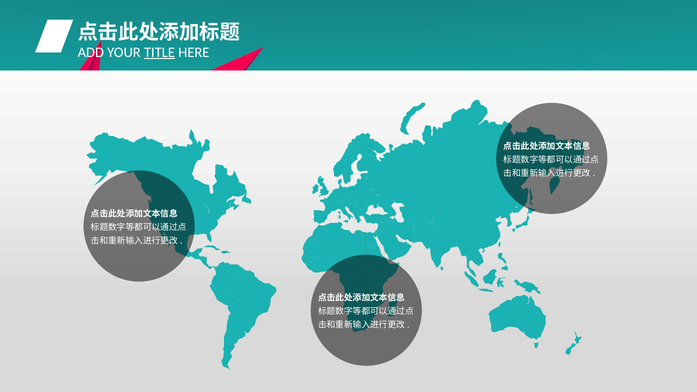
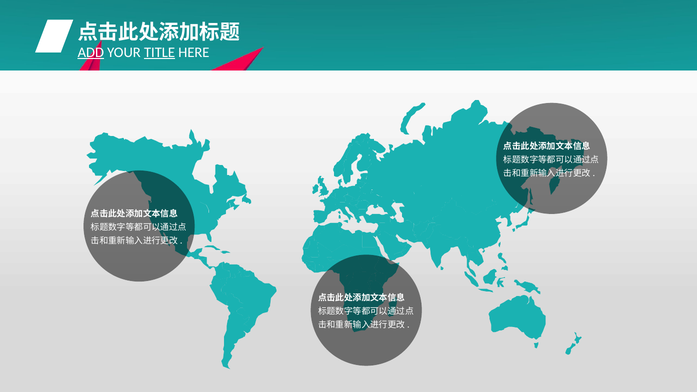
ADD underline: none -> present
